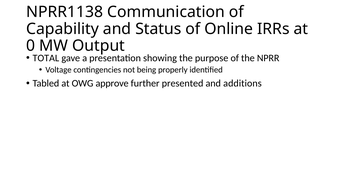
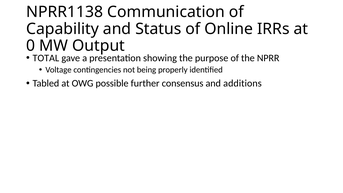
approve: approve -> possible
presented: presented -> consensus
